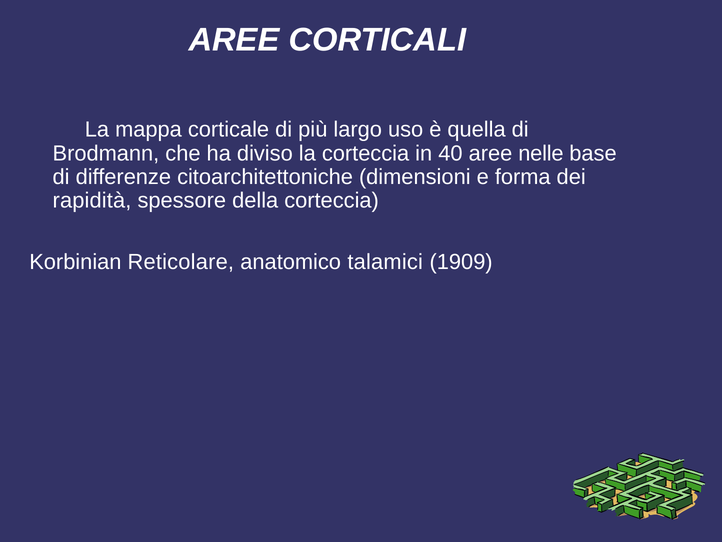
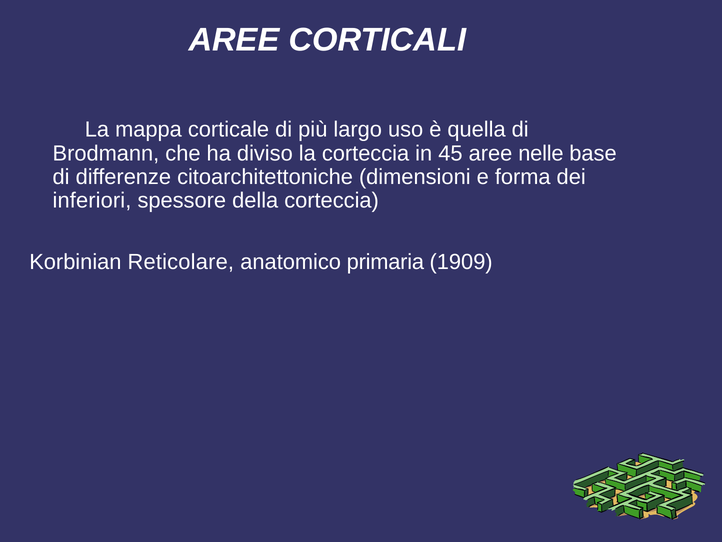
40: 40 -> 45
rapidità: rapidità -> inferiori
talamici: talamici -> primaria
